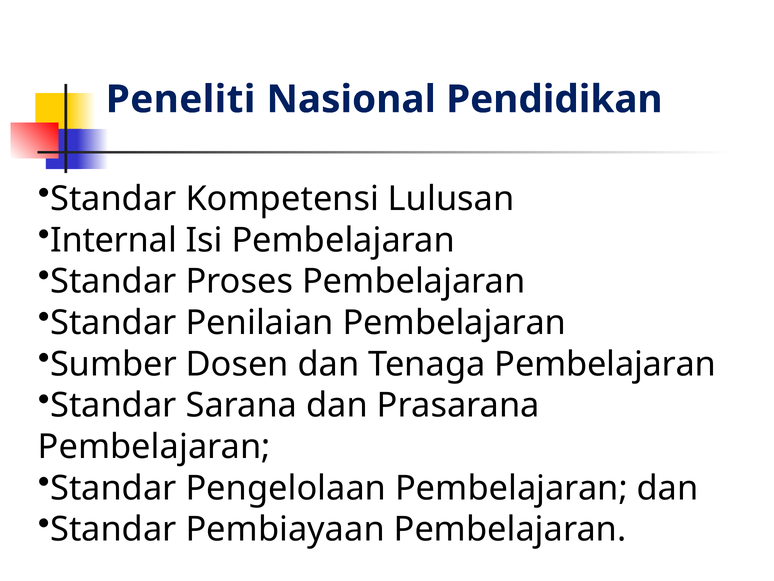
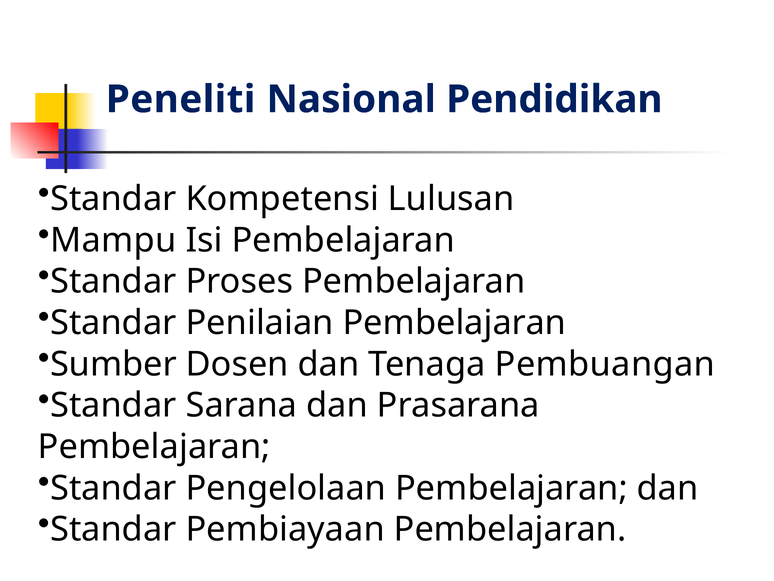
Internal: Internal -> Mampu
Tenaga Pembelajaran: Pembelajaran -> Pembuangan
